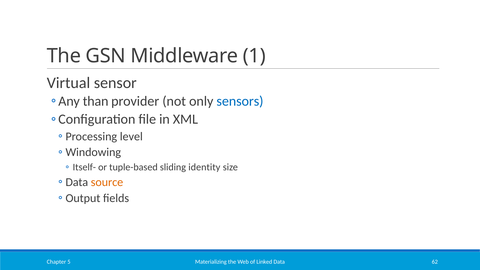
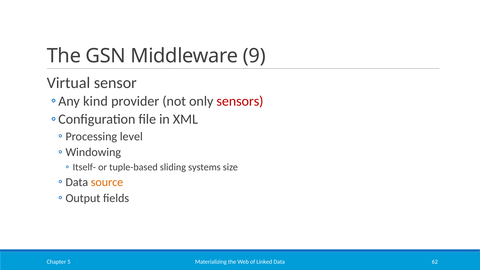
1: 1 -> 9
than: than -> kind
sensors colour: blue -> red
identity: identity -> systems
